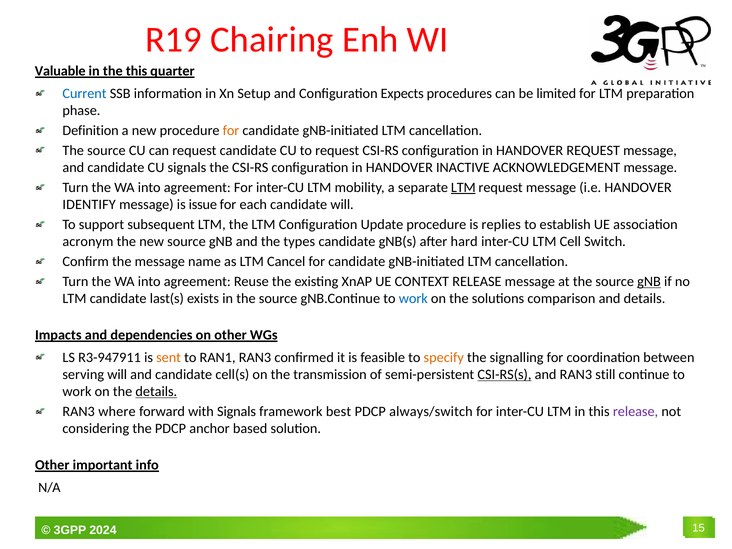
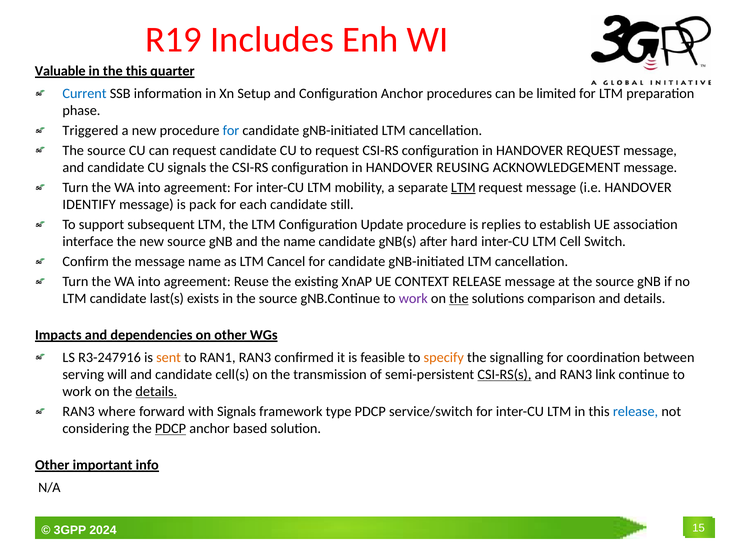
Chairing: Chairing -> Includes
Configuration Expects: Expects -> Anchor
Definition: Definition -> Triggered
for at (231, 131) colour: orange -> blue
INACTIVE: INACTIVE -> REUSING
issue: issue -> pack
candidate will: will -> still
acronym: acronym -> interface
the types: types -> name
gNB at (649, 282) underline: present -> none
work at (413, 299) colour: blue -> purple
the at (459, 299) underline: none -> present
R3-947911: R3-947911 -> R3-247916
still: still -> link
best: best -> type
always/switch: always/switch -> service/switch
release at (636, 412) colour: purple -> blue
PDCP at (171, 429) underline: none -> present
